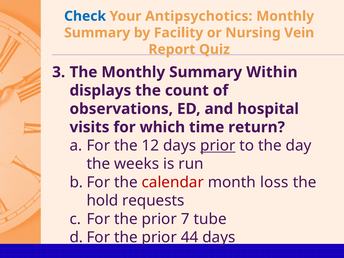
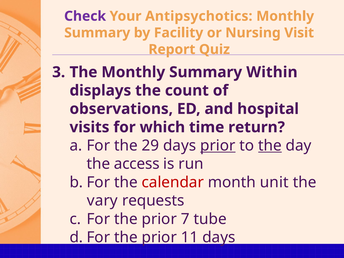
Check colour: blue -> purple
Vein: Vein -> Visit
12: 12 -> 29
the at (270, 146) underline: none -> present
weeks: weeks -> access
loss: loss -> unit
hold: hold -> vary
44: 44 -> 11
